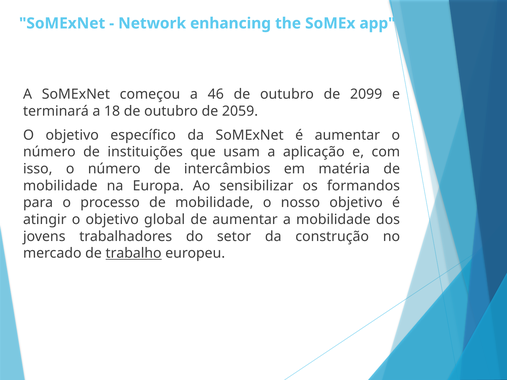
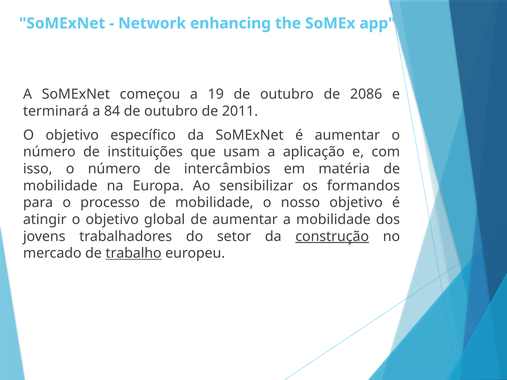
46: 46 -> 19
2099: 2099 -> 2086
18: 18 -> 84
2059: 2059 -> 2011
construção underline: none -> present
